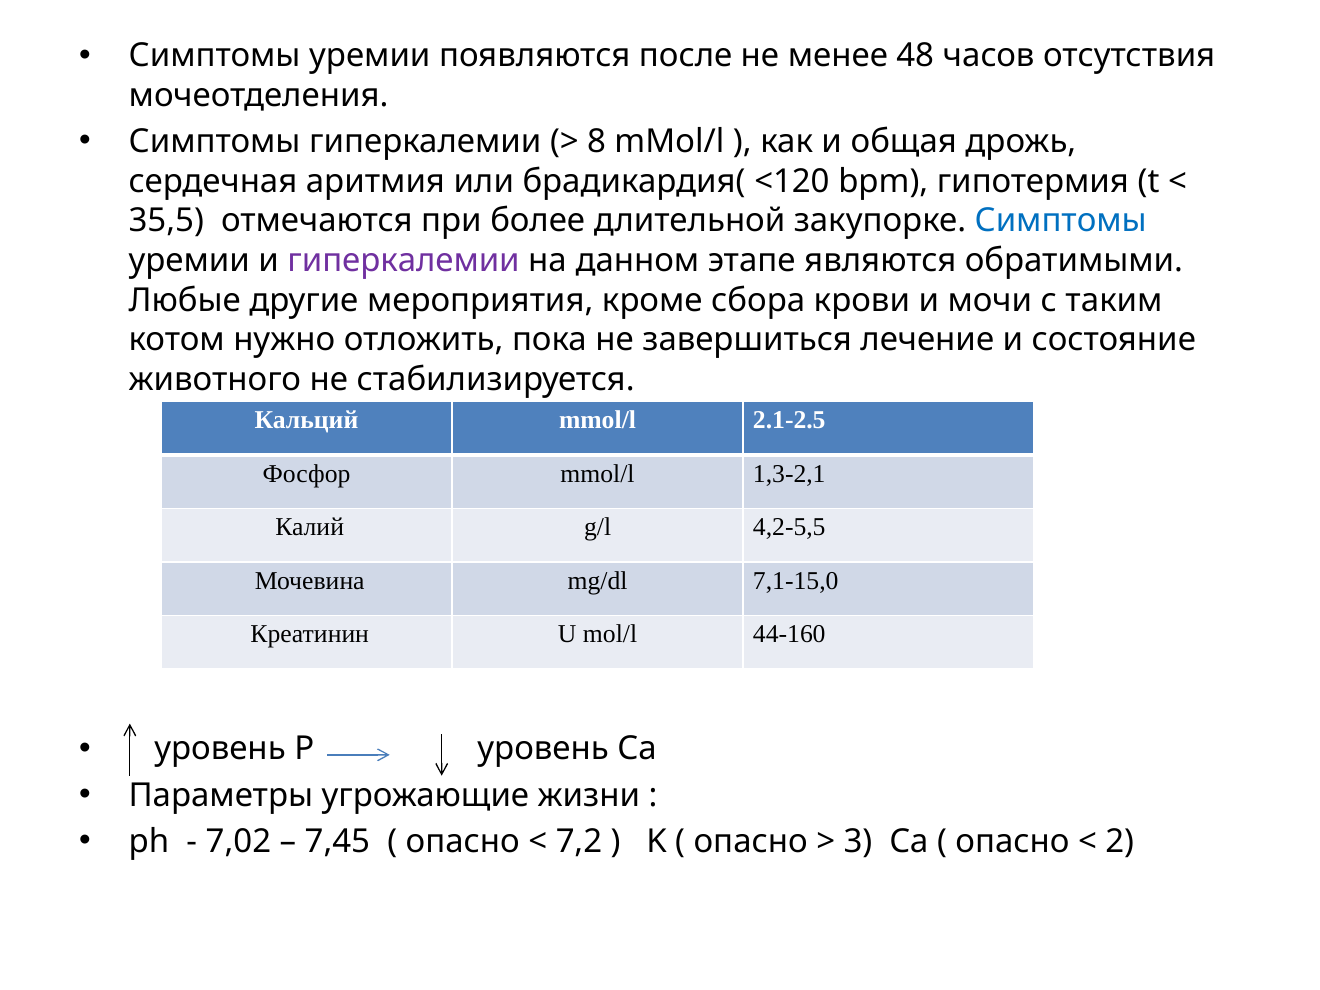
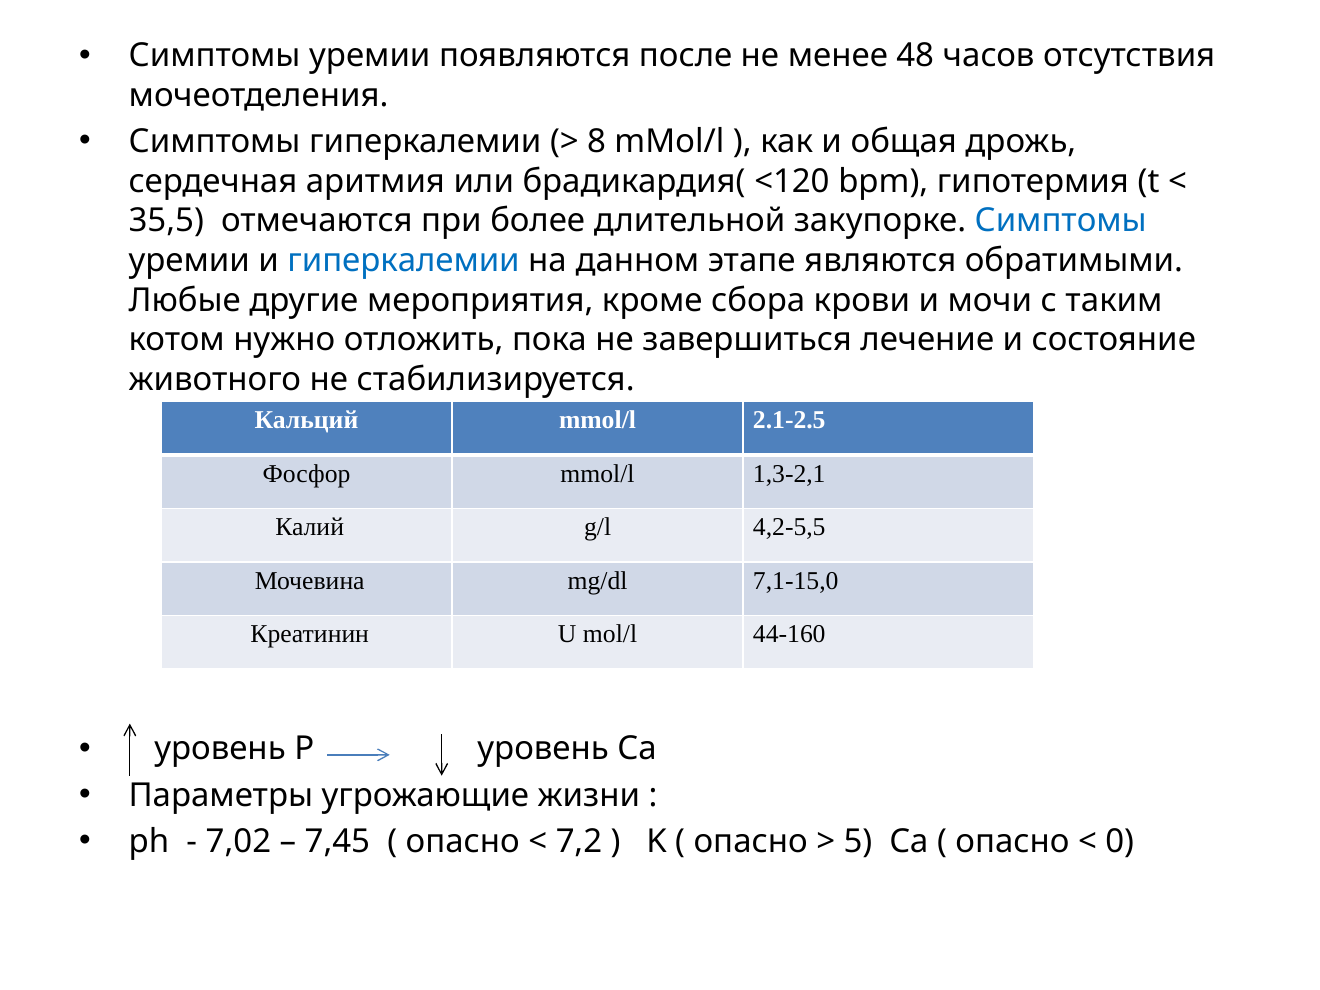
гиперкалемии at (404, 261) colour: purple -> blue
3: 3 -> 5
2: 2 -> 0
